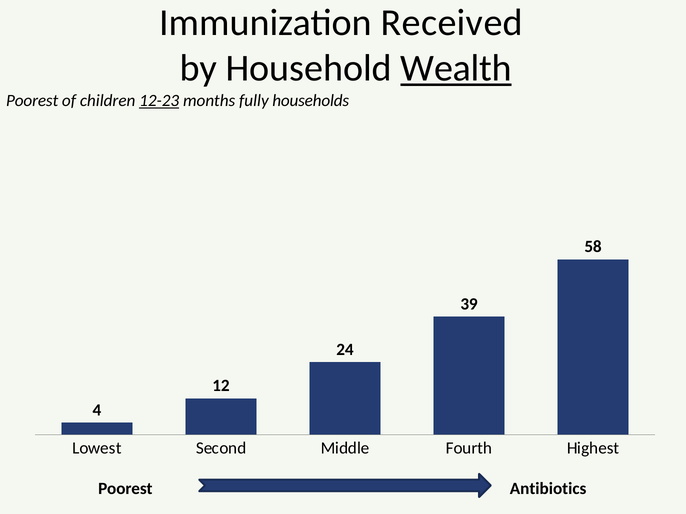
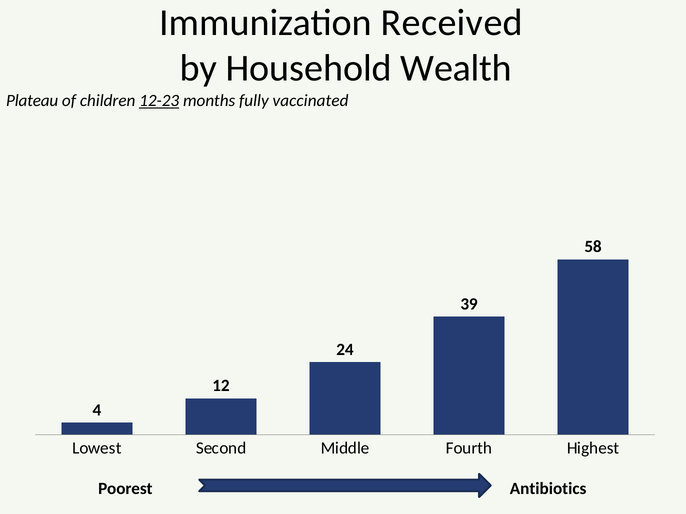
Wealth underline: present -> none
Poorest at (32, 101): Poorest -> Plateau
households: households -> vaccinated
